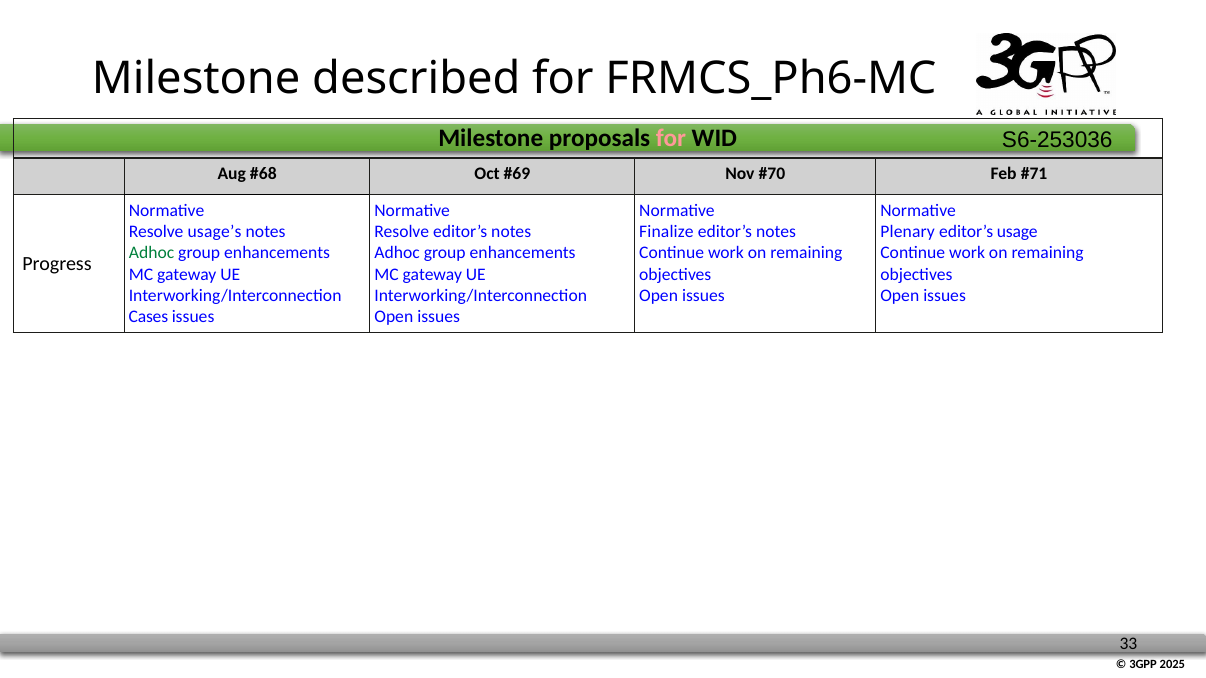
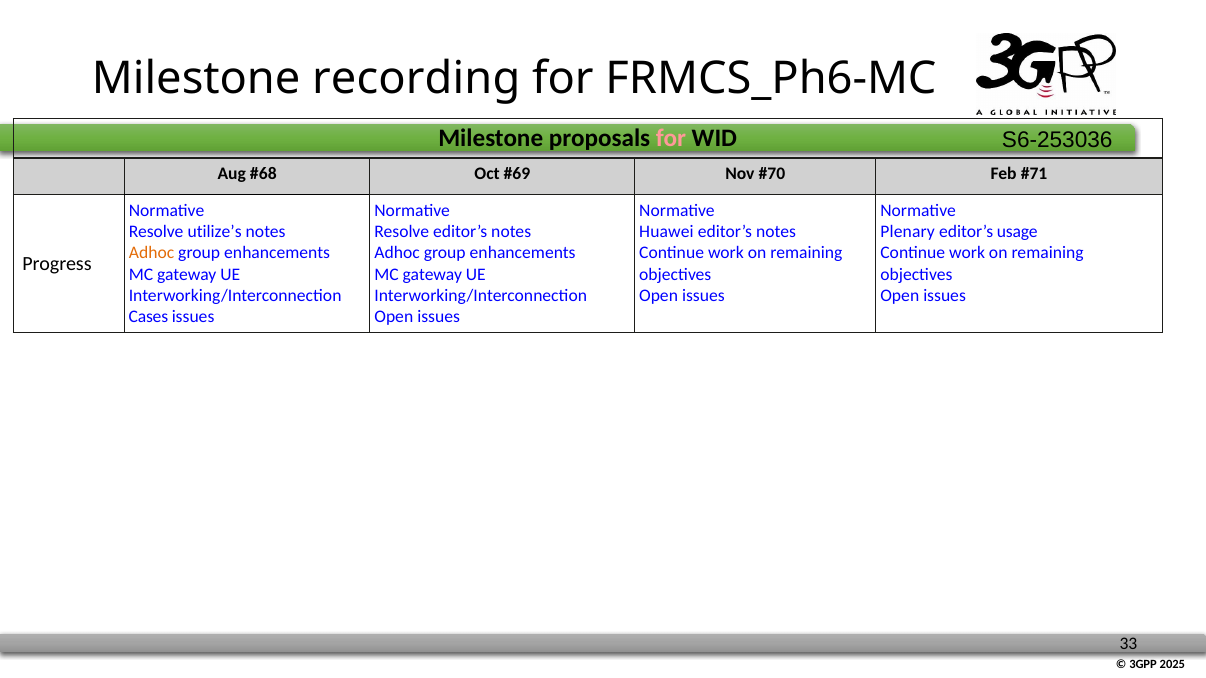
described: described -> recording
usage’s: usage’s -> utilize’s
Finalize: Finalize -> Huawei
Adhoc at (152, 253) colour: green -> orange
